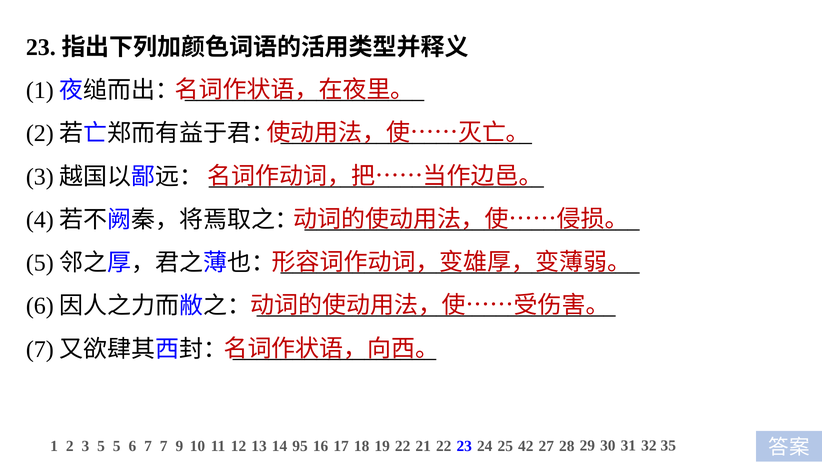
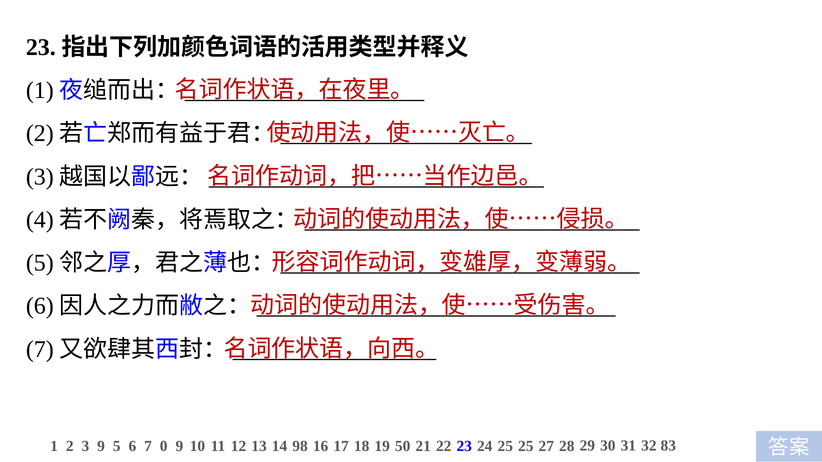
3 5: 5 -> 9
7 7: 7 -> 0
95: 95 -> 98
19 22: 22 -> 50
25 42: 42 -> 25
35: 35 -> 83
